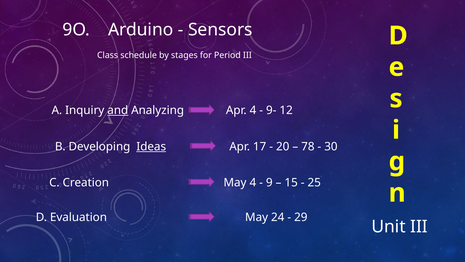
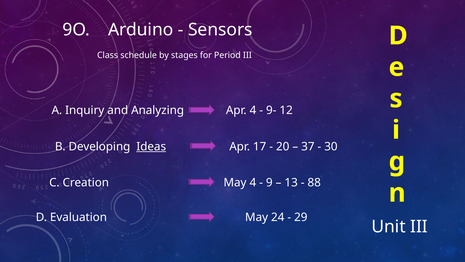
and underline: present -> none
78: 78 -> 37
15: 15 -> 13
25: 25 -> 88
